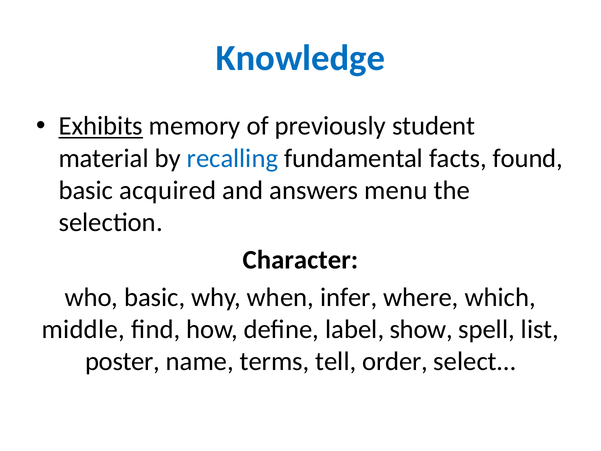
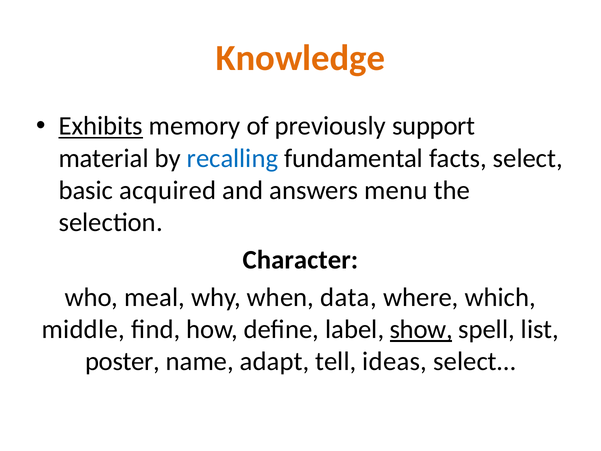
Knowledge colour: blue -> orange
student: student -> support
found: found -> select
who basic: basic -> meal
infer: infer -> data
show underline: none -> present
terms: terms -> adapt
order: order -> ideas
